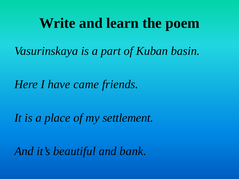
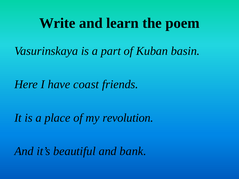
came: came -> coast
settlement: settlement -> revolution
